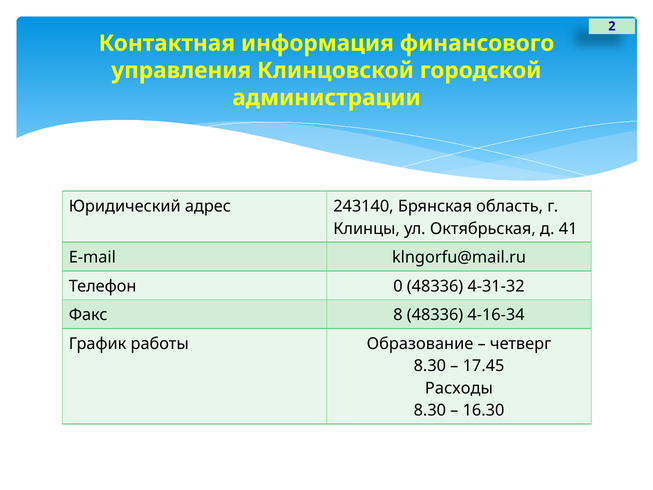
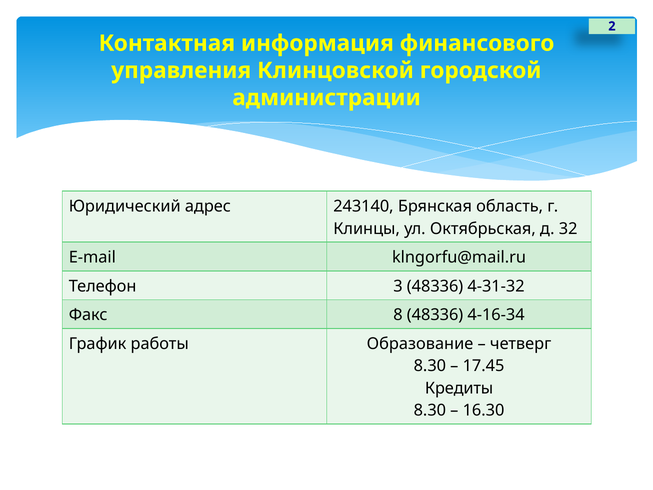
41: 41 -> 32
0: 0 -> 3
Расходы: Расходы -> Кредиты
